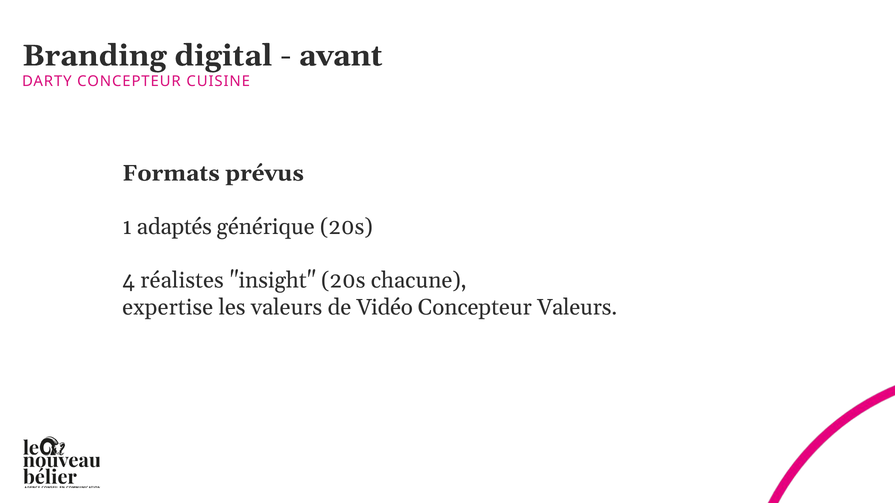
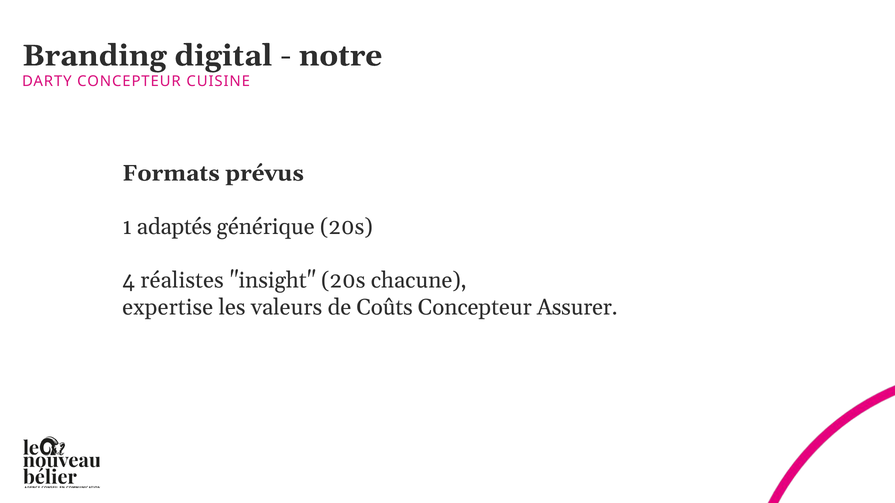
avant: avant -> notre
Vidéo: Vidéo -> Coûts
Concepteur Valeurs: Valeurs -> Assurer
